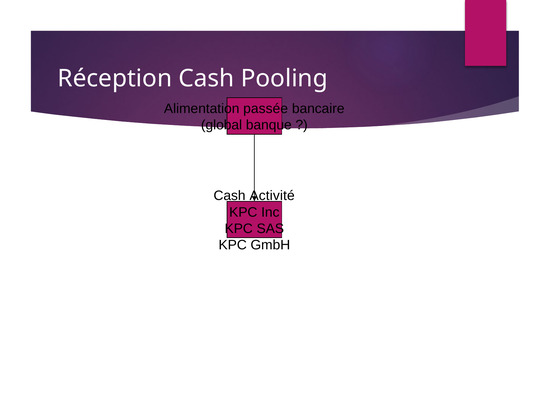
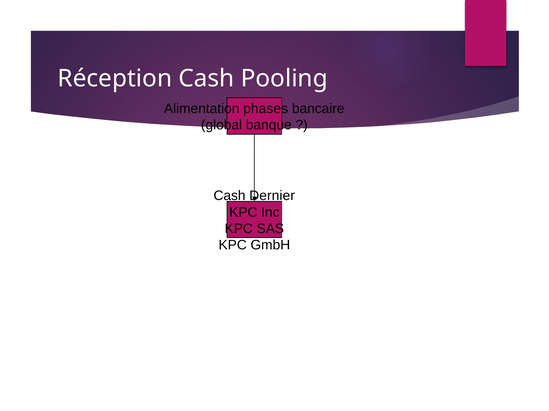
passée: passée -> phases
Activité: Activité -> Dernier
